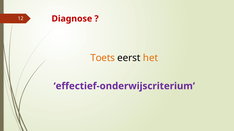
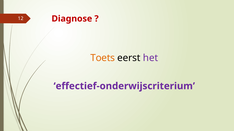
het colour: orange -> purple
